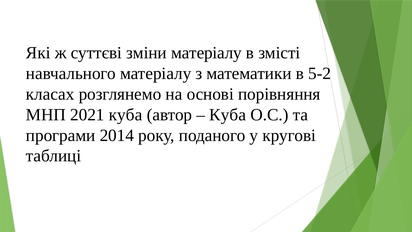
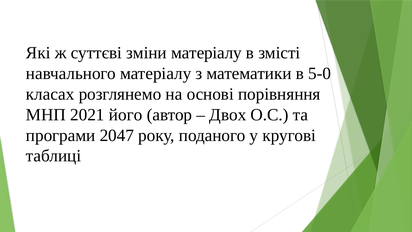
5-2: 5-2 -> 5-0
2021 куба: куба -> його
Куба at (228, 115): Куба -> Двох
2014: 2014 -> 2047
